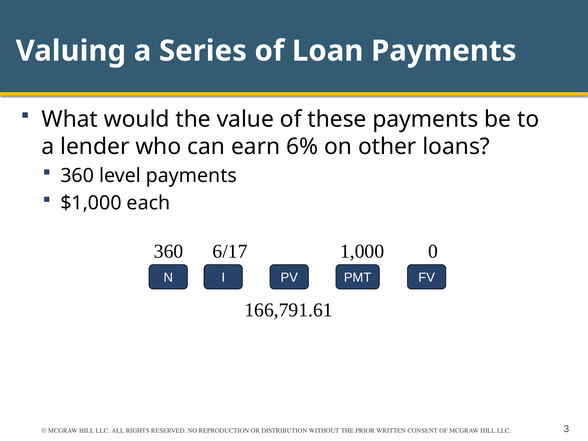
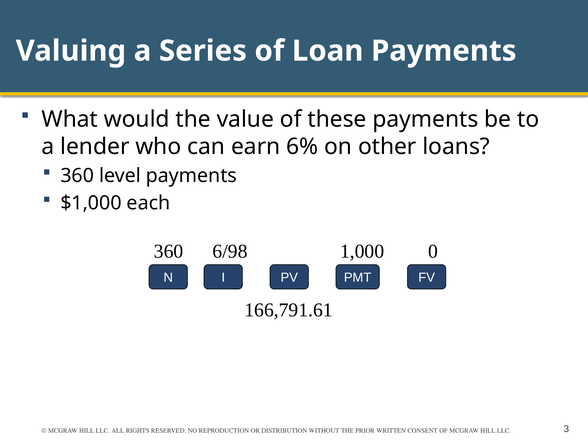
6/17: 6/17 -> 6/98
